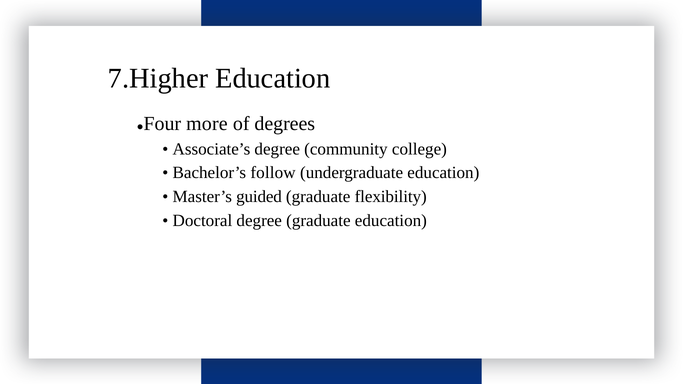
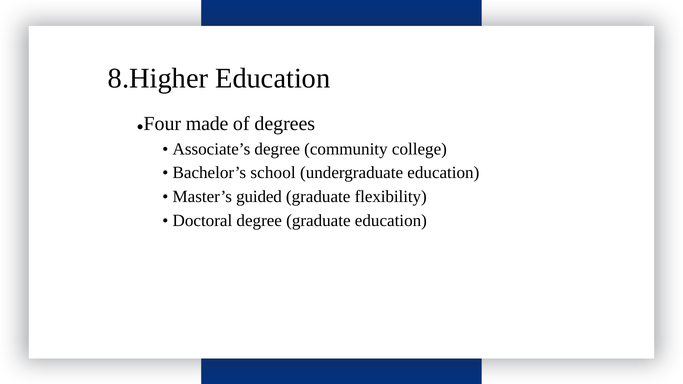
7.Higher: 7.Higher -> 8.Higher
more: more -> made
follow: follow -> school
